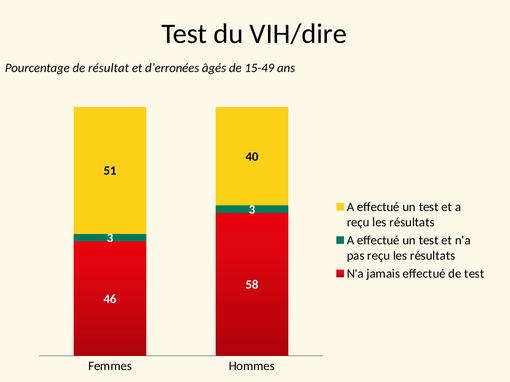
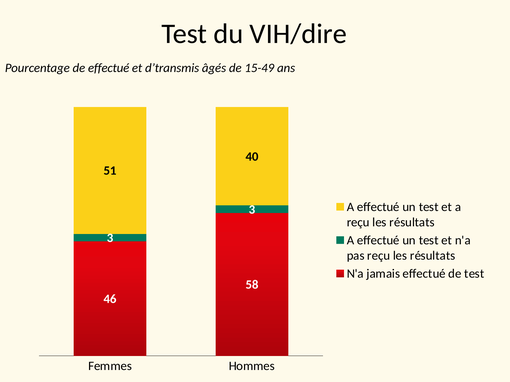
de résultat: résultat -> effectué
d’erronées: d’erronées -> d’transmis
